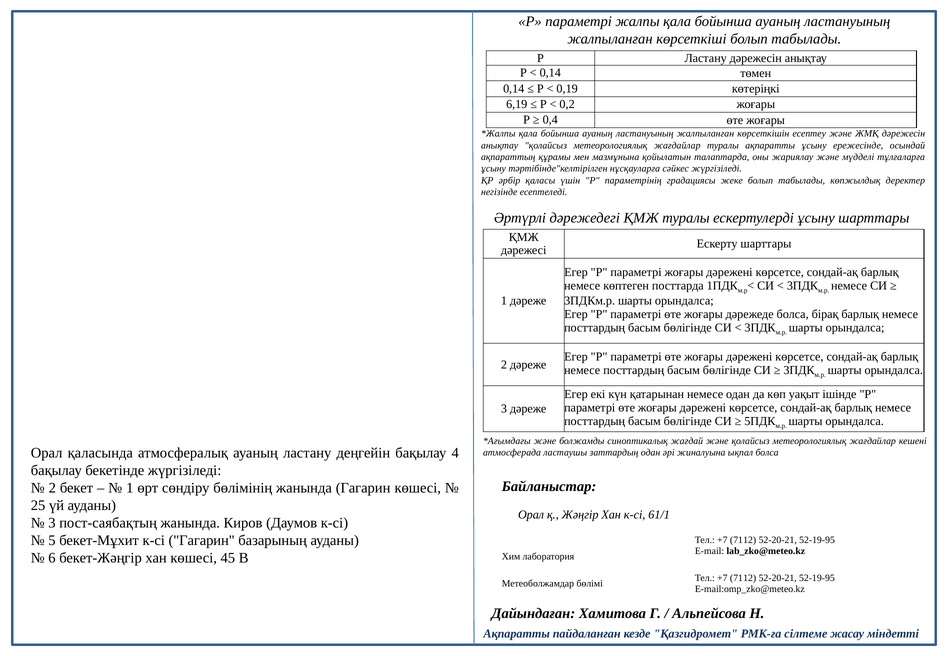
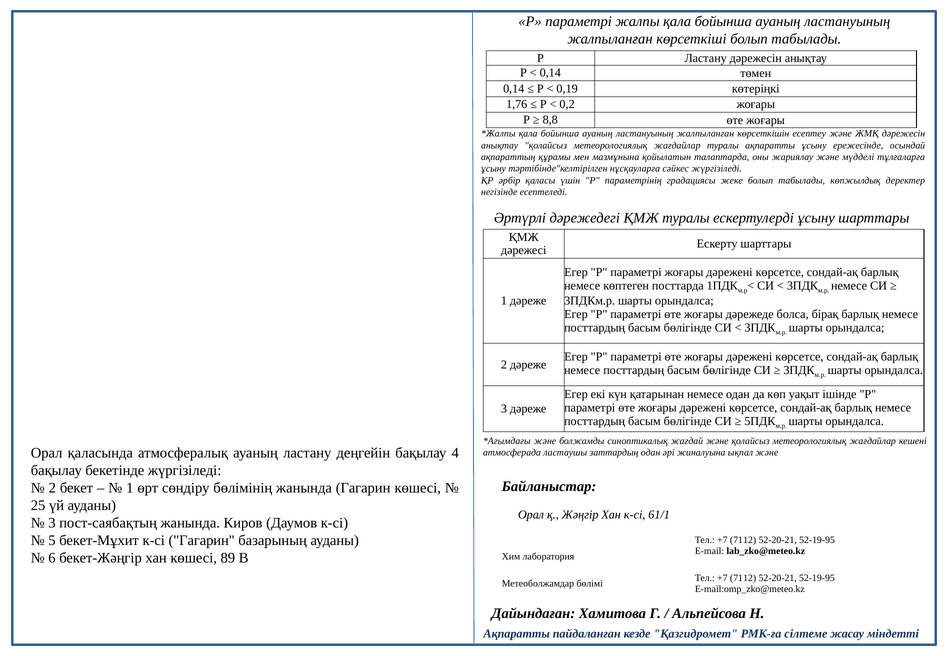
6,19: 6,19 -> 1,76
0,4: 0,4 -> 8,8
ықпал болса: болса -> және
45: 45 -> 89
